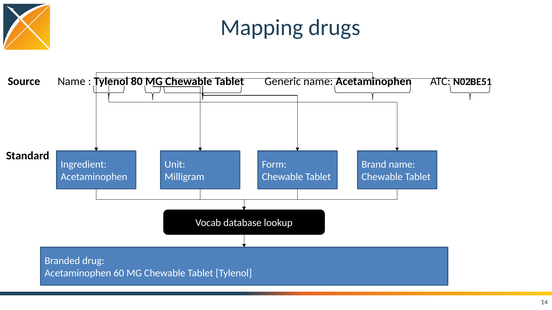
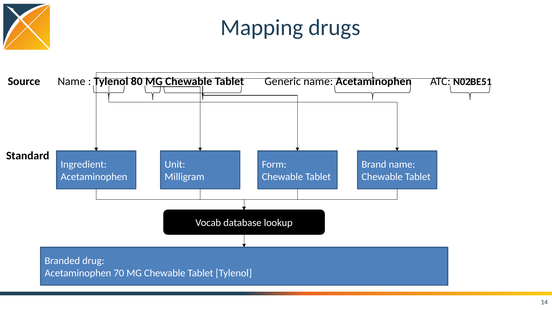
60: 60 -> 70
